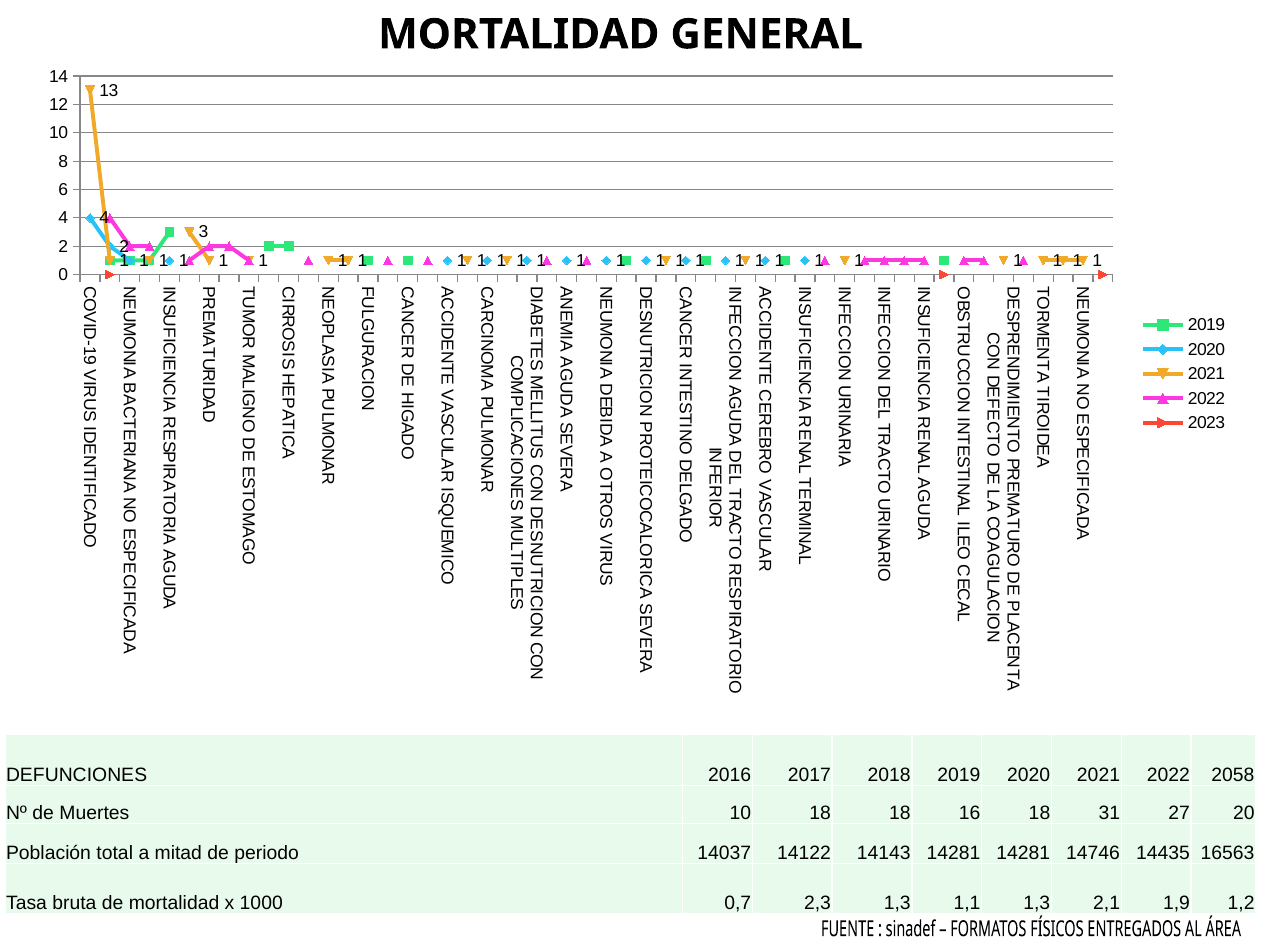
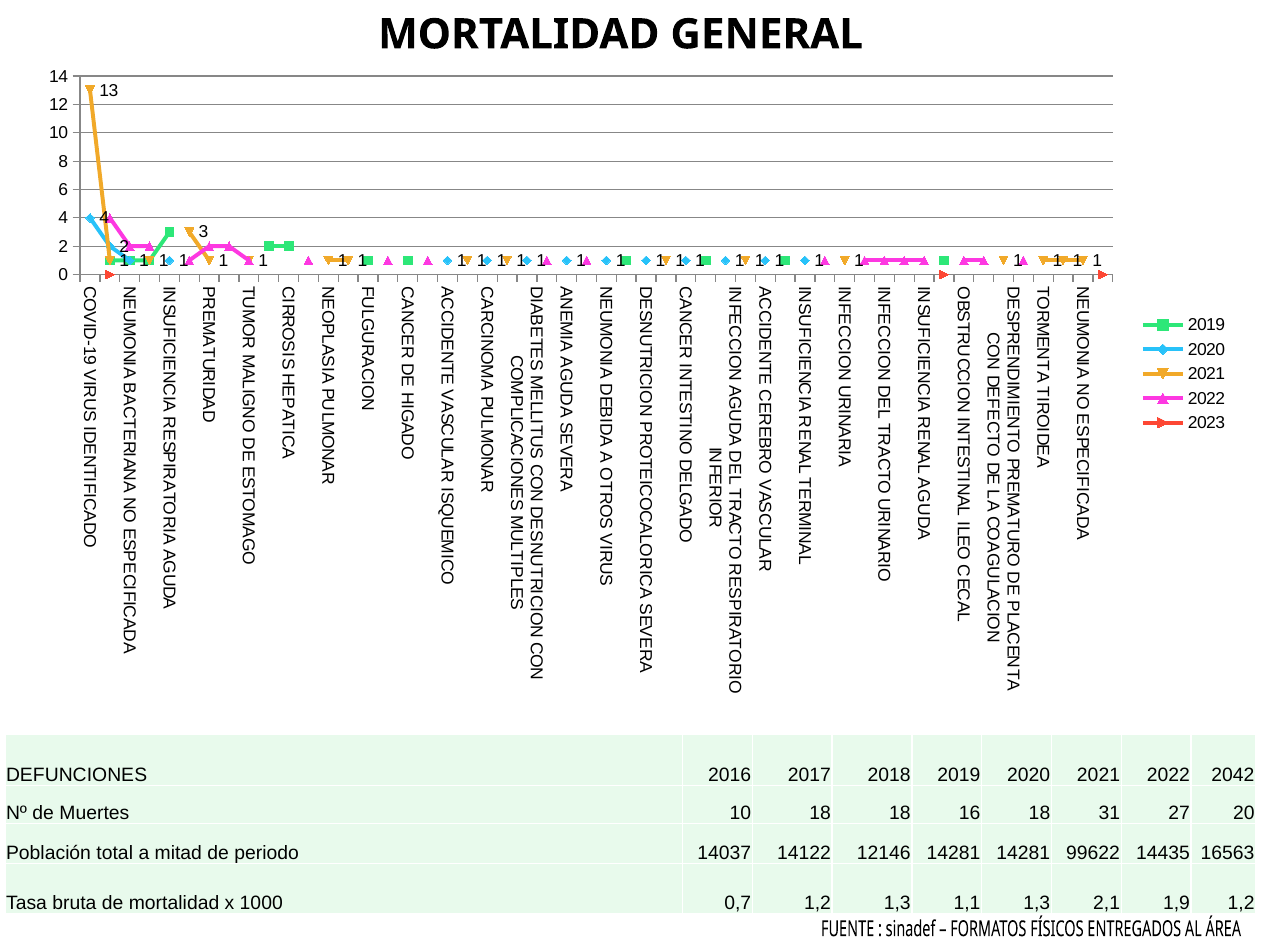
2058: 2058 -> 2042
14143: 14143 -> 12146
14746: 14746 -> 99622
0,7 2,3: 2,3 -> 1,2
